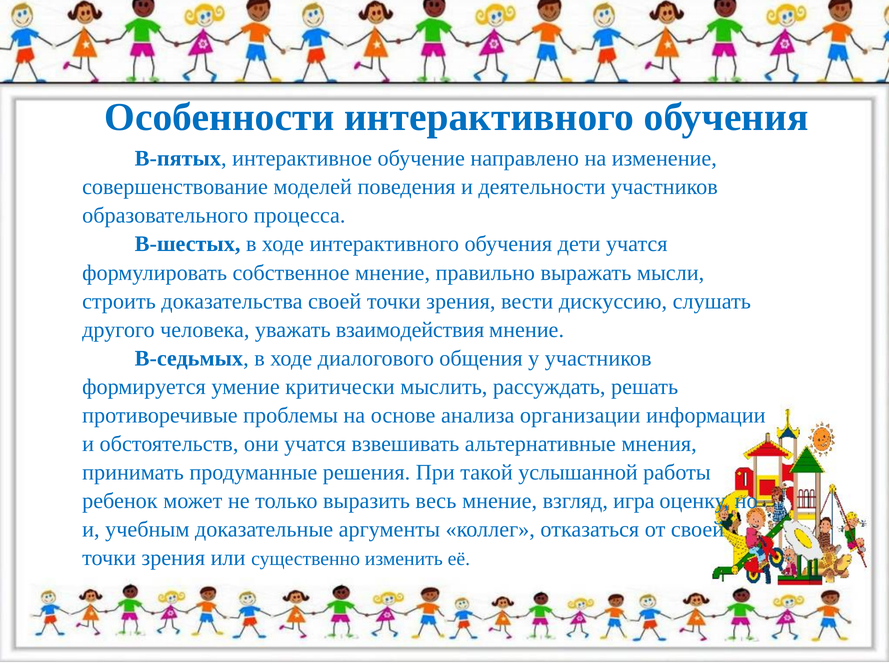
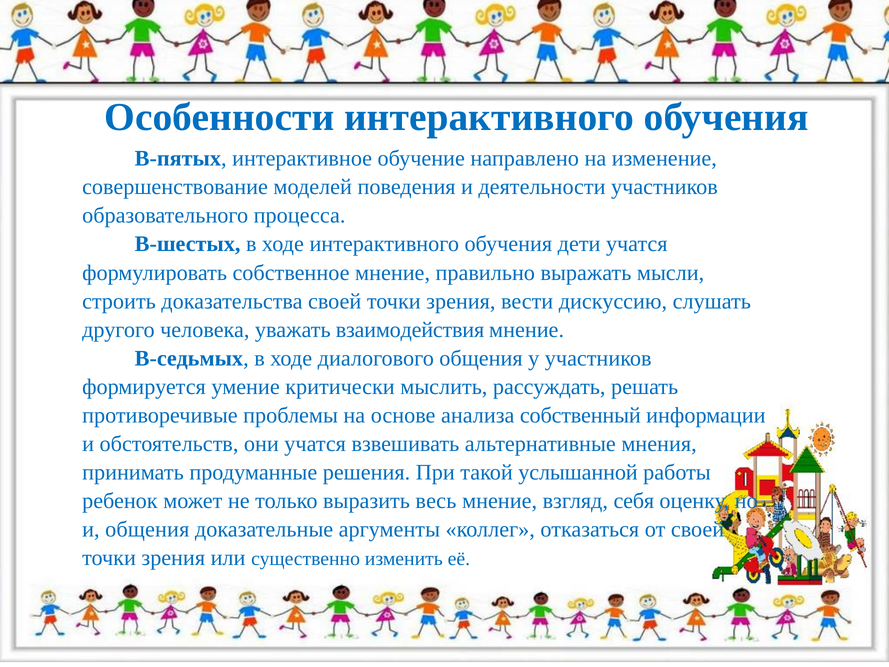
организации: организации -> собственный
игра: игра -> себя
и учебным: учебным -> общения
